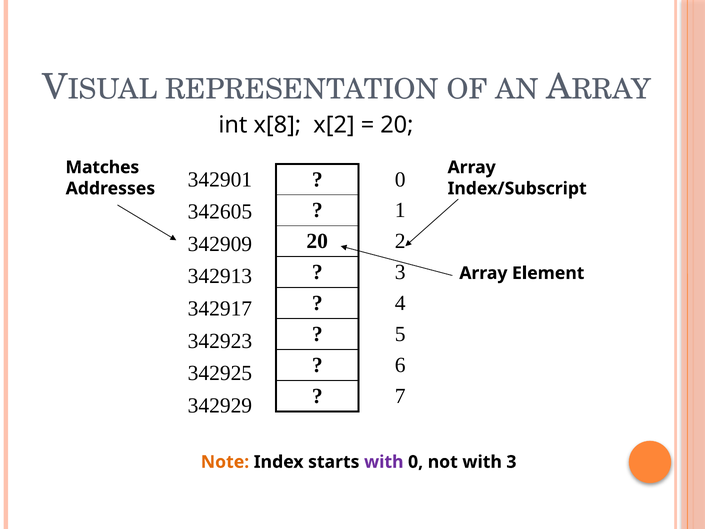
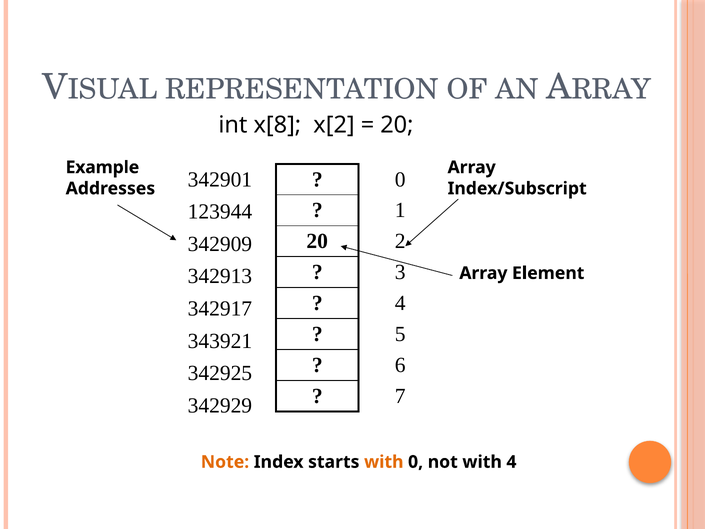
Matches: Matches -> Example
342605: 342605 -> 123944
342923: 342923 -> 343921
with at (384, 462) colour: purple -> orange
with 3: 3 -> 4
